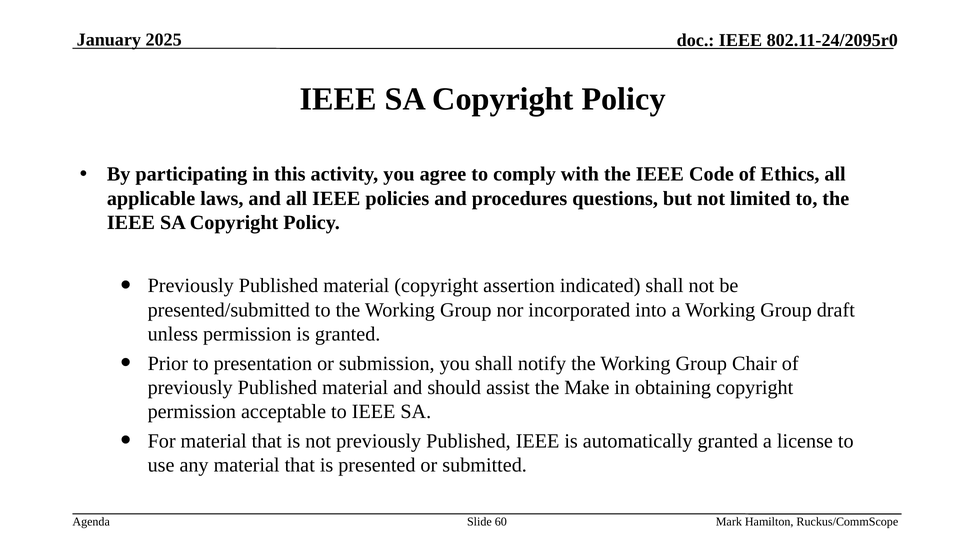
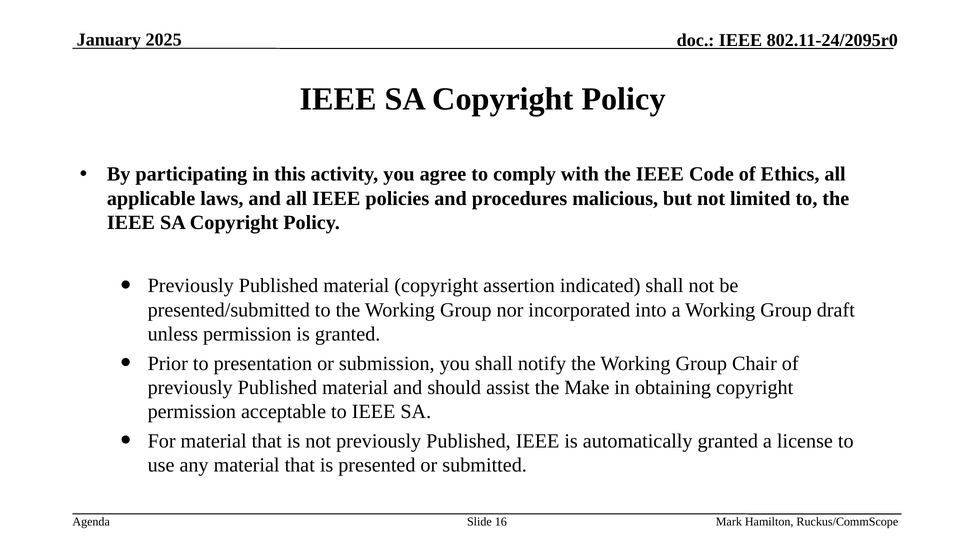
questions: questions -> malicious
60: 60 -> 16
